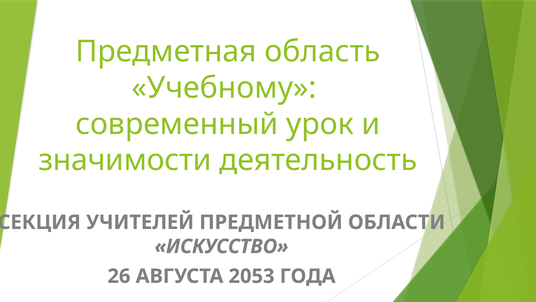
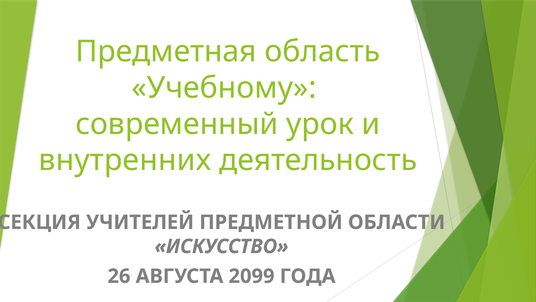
значимости: значимости -> внутренних
2053: 2053 -> 2099
